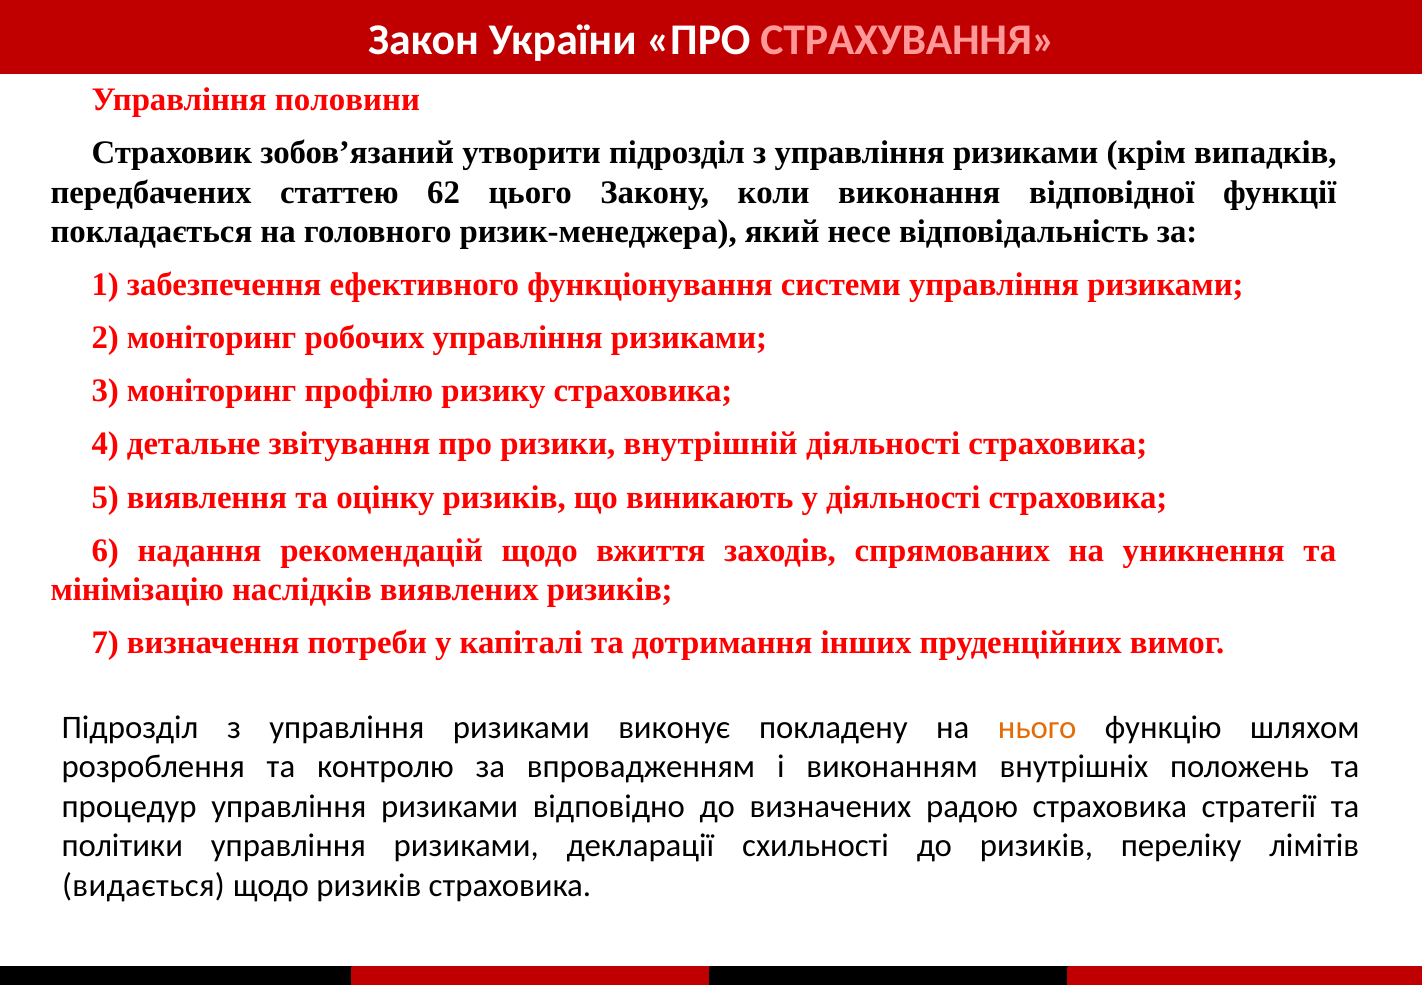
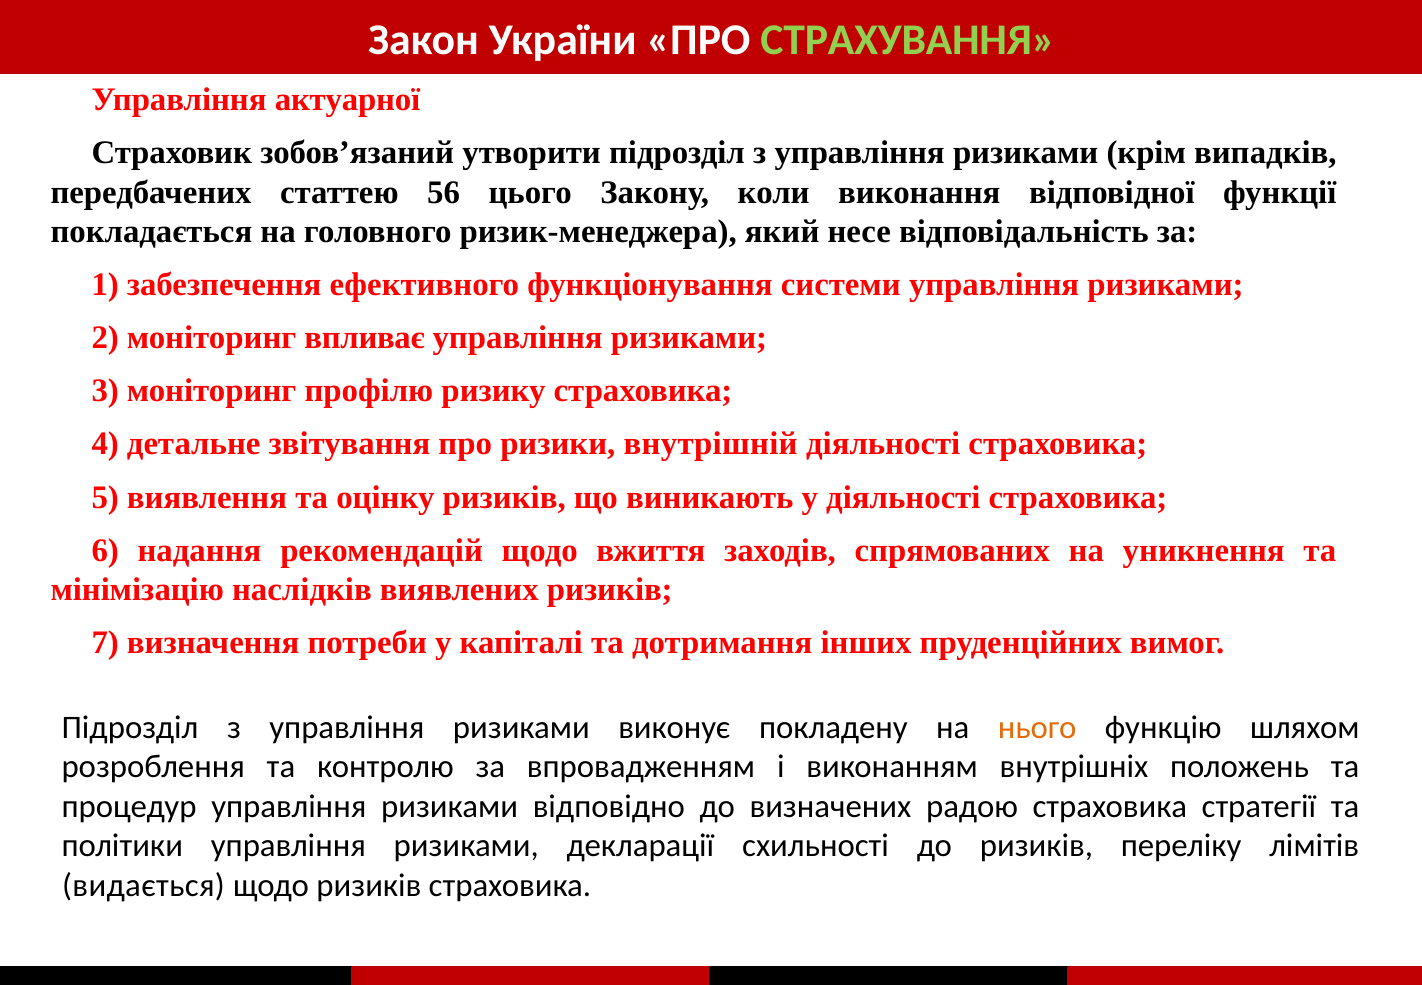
СТРАХУВАННЯ colour: pink -> light green
половини: половини -> актуарної
62: 62 -> 56
робочих: робочих -> впливає
